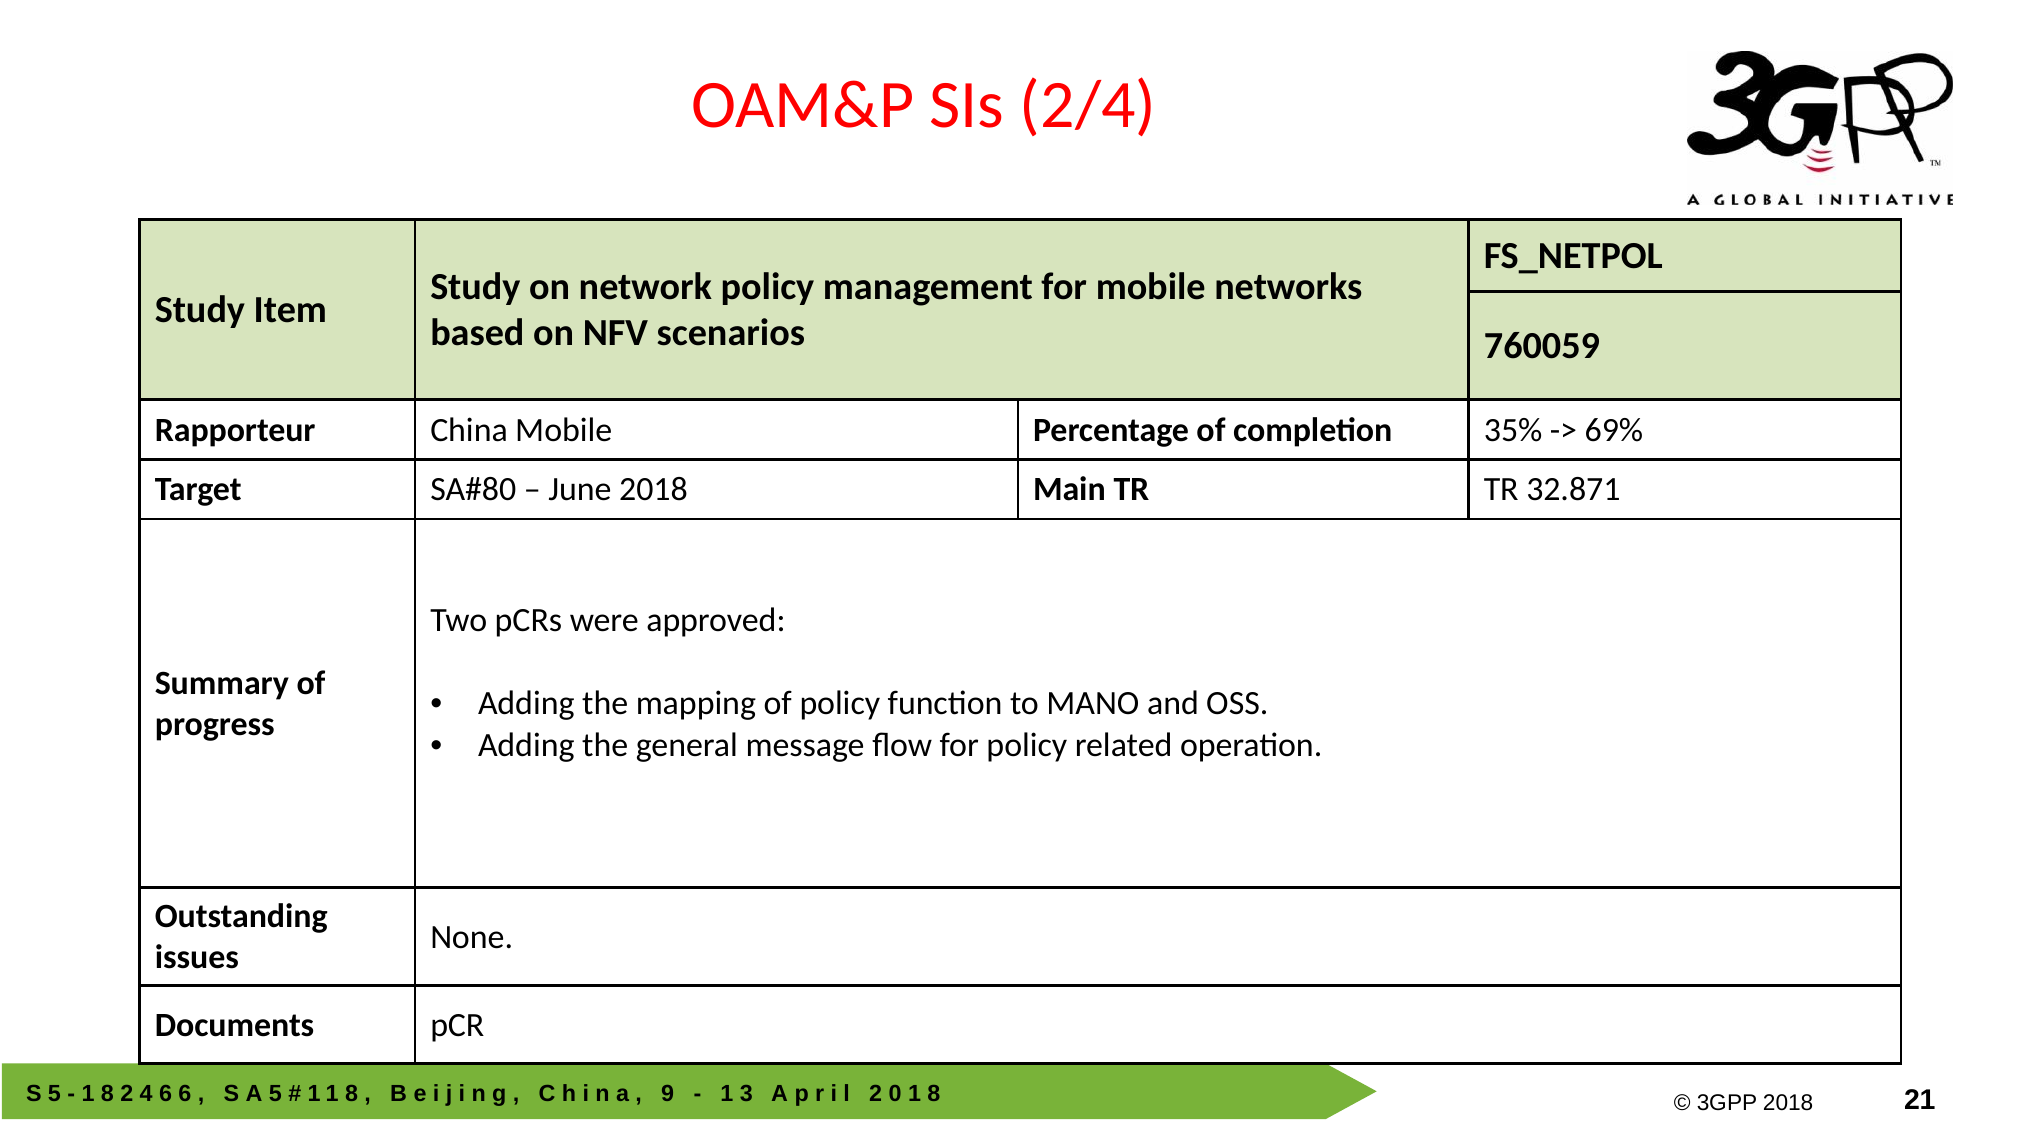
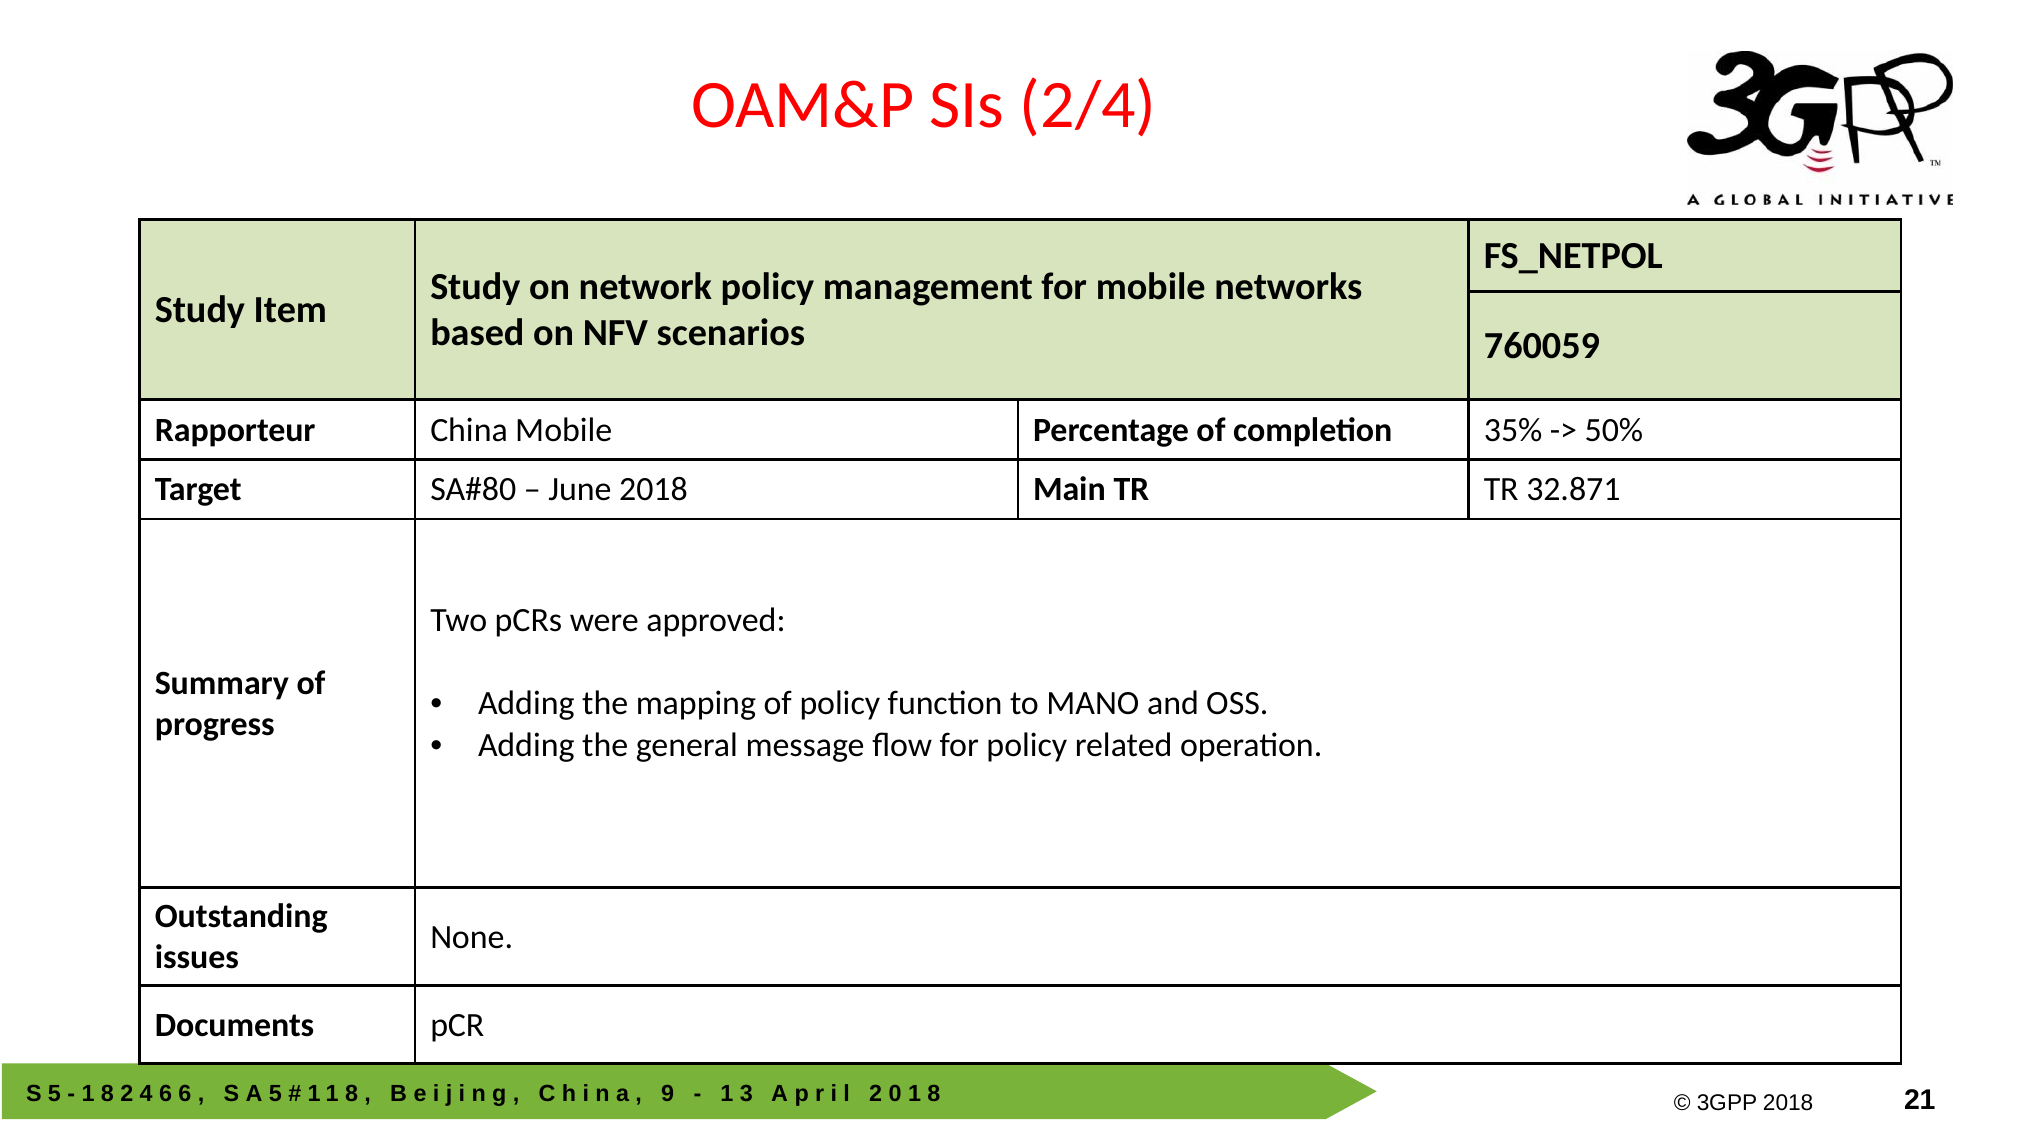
69%: 69% -> 50%
